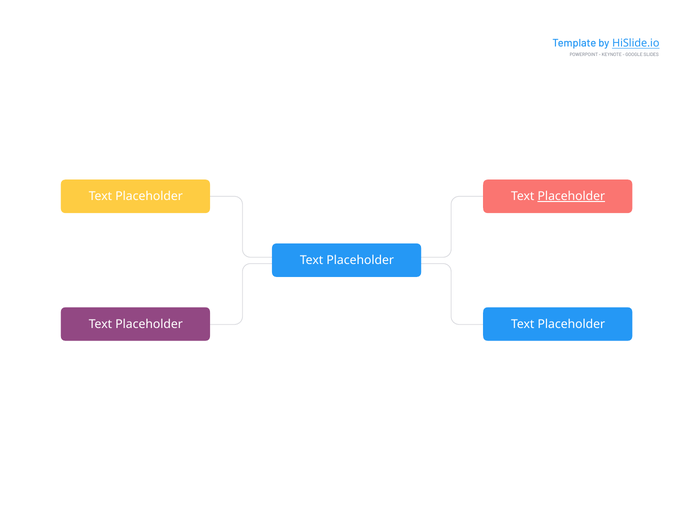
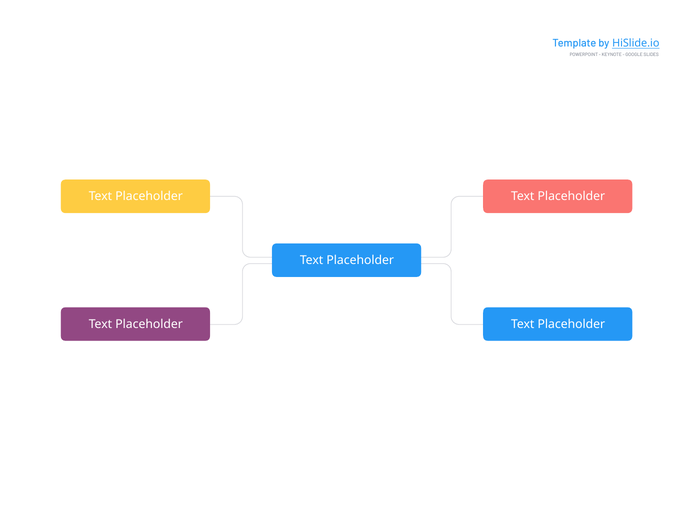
Placeholder at (571, 196) underline: present -> none
